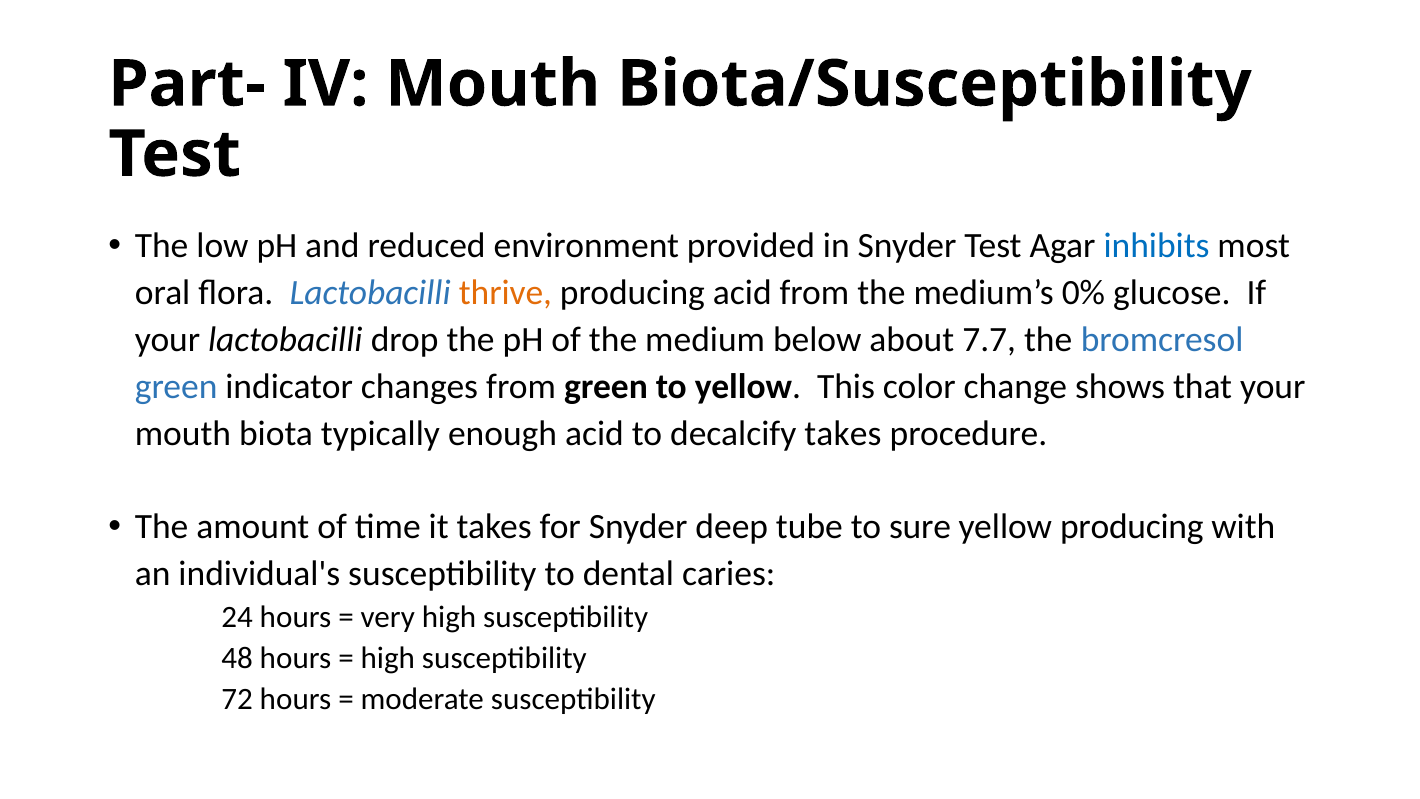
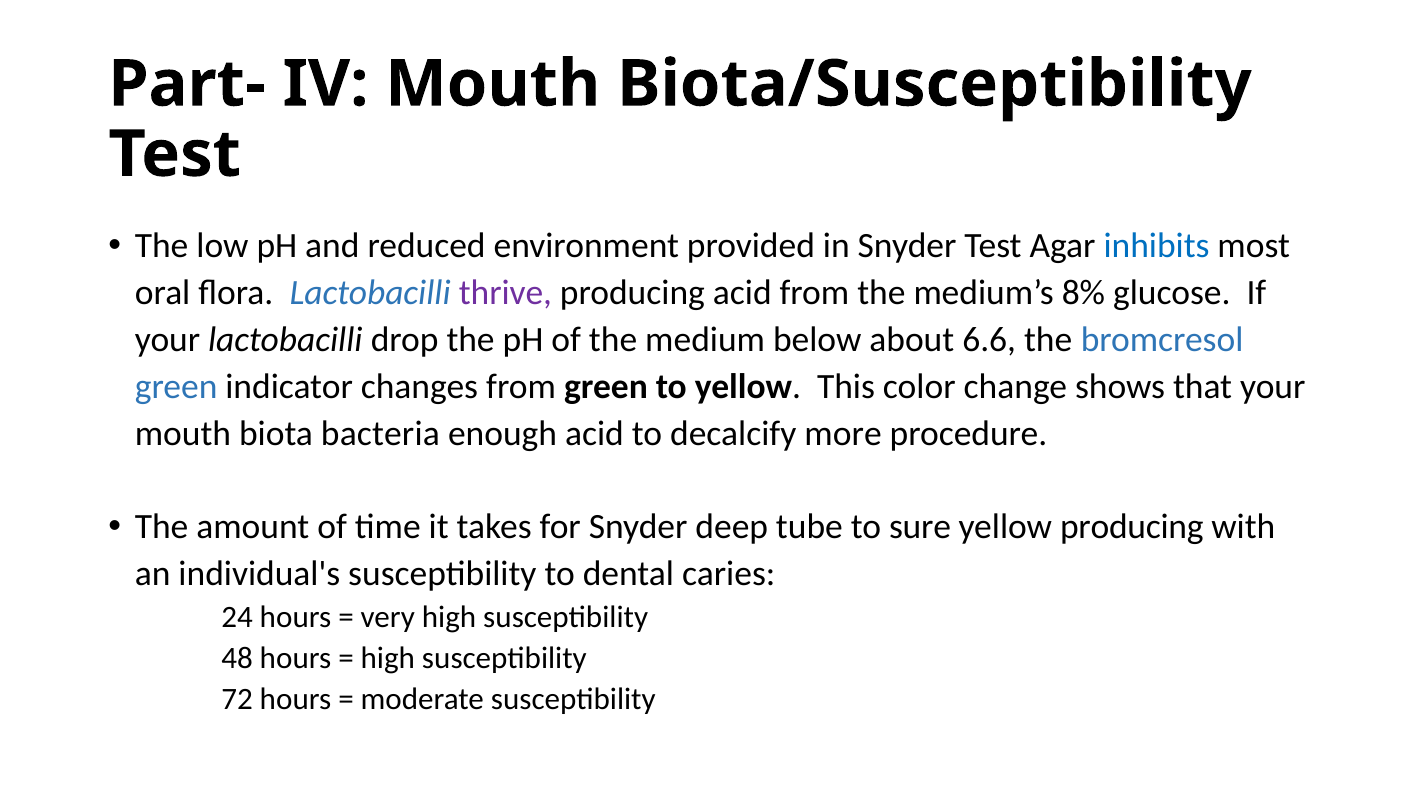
thrive colour: orange -> purple
0%: 0% -> 8%
7.7: 7.7 -> 6.6
typically: typically -> bacteria
decalcify takes: takes -> more
